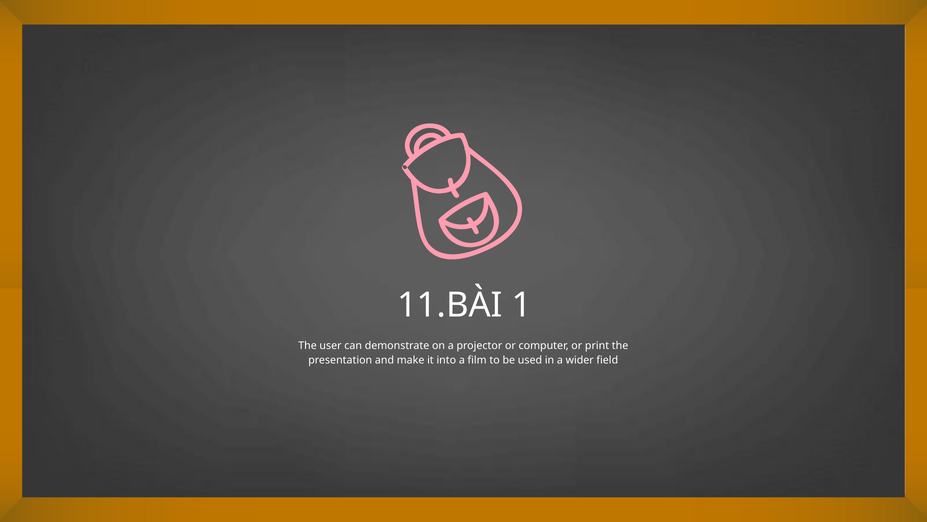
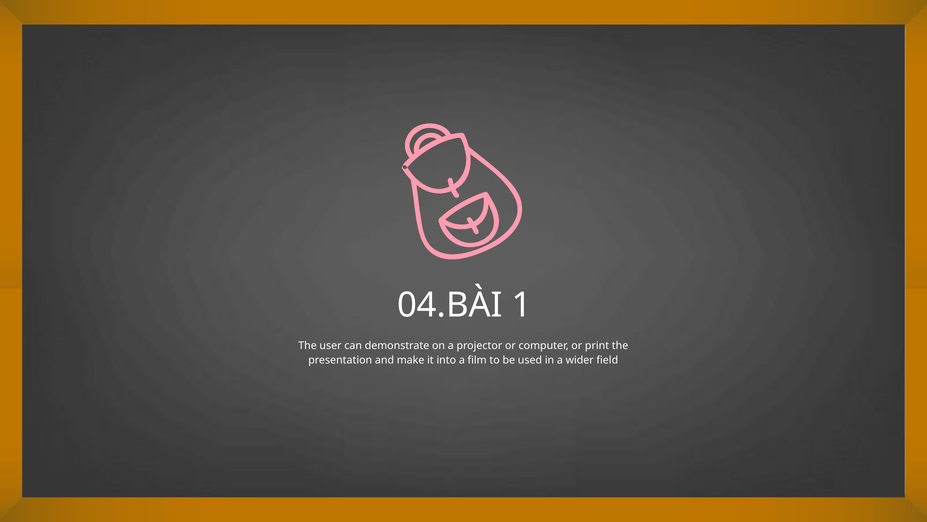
11.BÀI: 11.BÀI -> 04.BÀI
